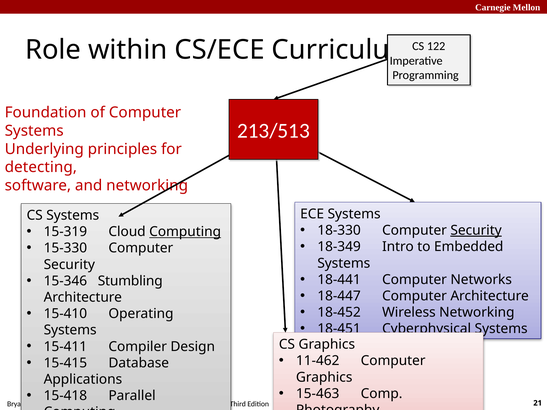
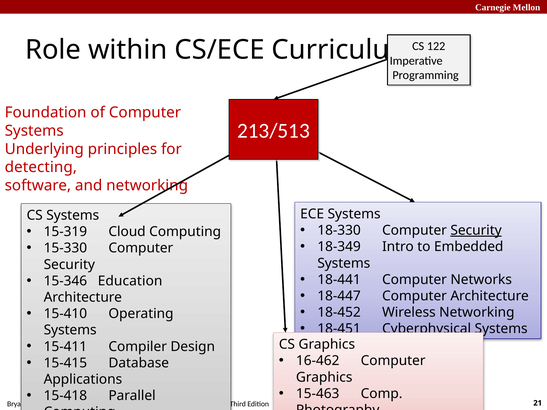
Computing at (185, 232) underline: present -> none
Stumbling: Stumbling -> Education
11-462: 11-462 -> 16-462
